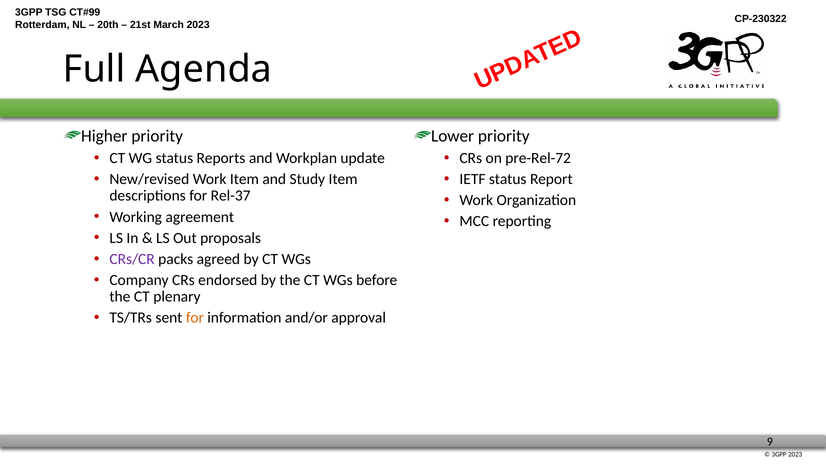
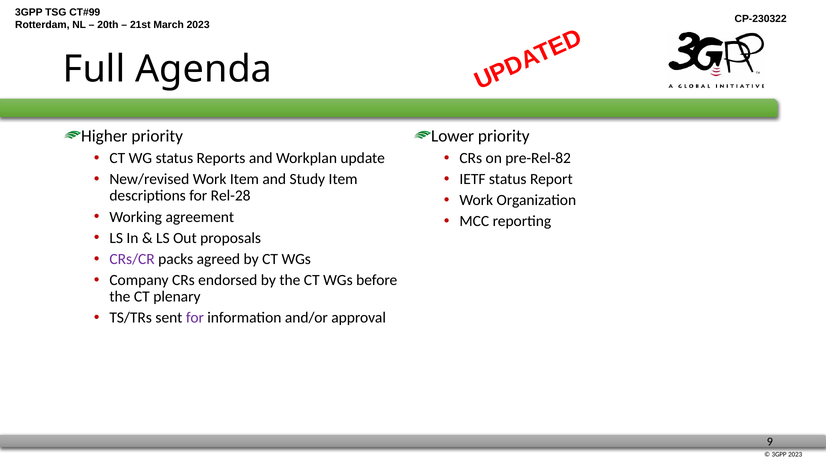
pre-Rel-72: pre-Rel-72 -> pre-Rel-82
Rel-37: Rel-37 -> Rel-28
for at (195, 318) colour: orange -> purple
